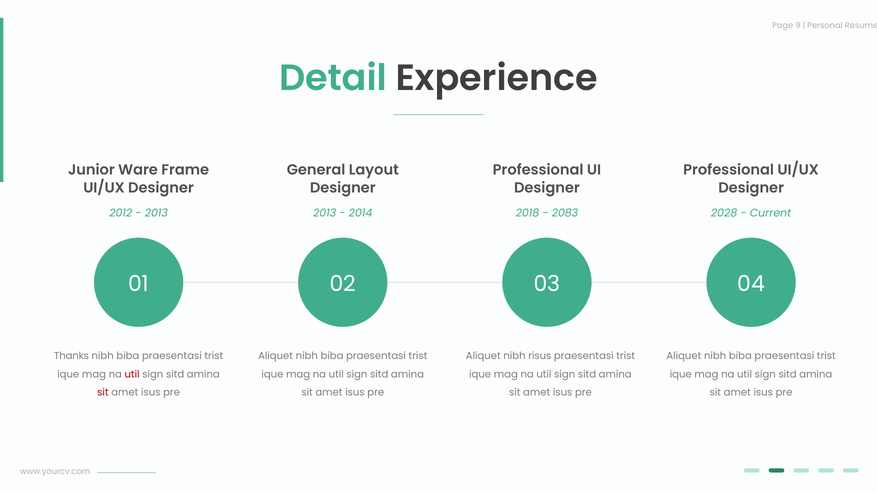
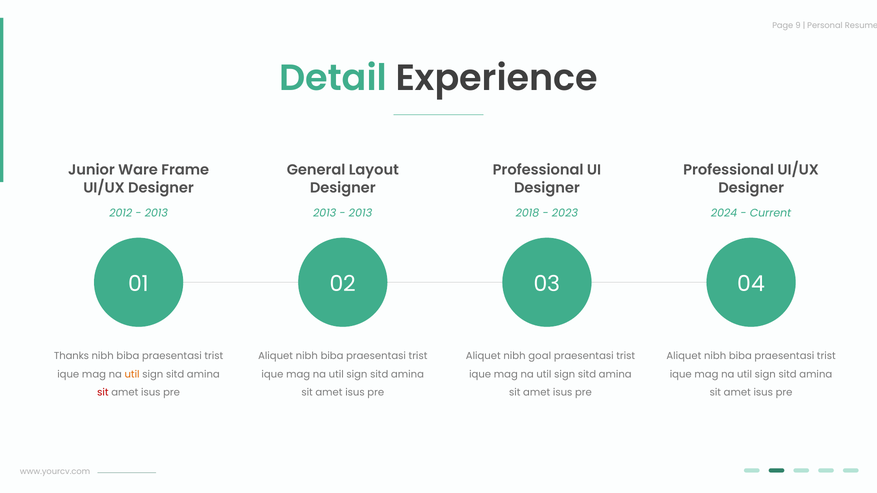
2014 at (361, 213): 2014 -> 2013
2083: 2083 -> 2023
2028: 2028 -> 2024
risus: risus -> goal
util at (132, 374) colour: red -> orange
